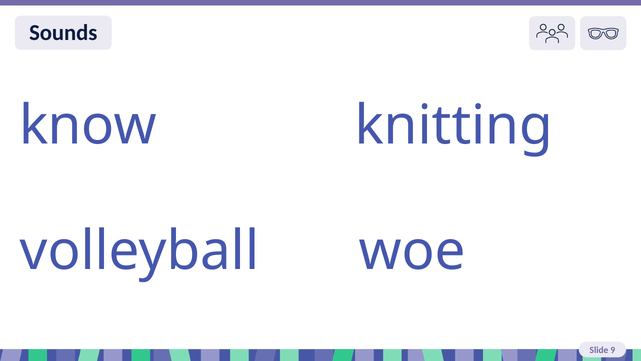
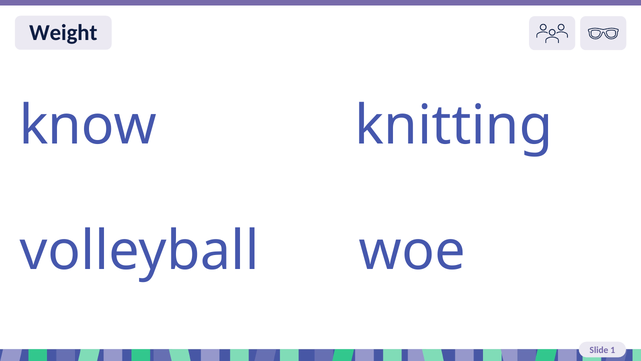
Sounds: Sounds -> Weight
9: 9 -> 1
